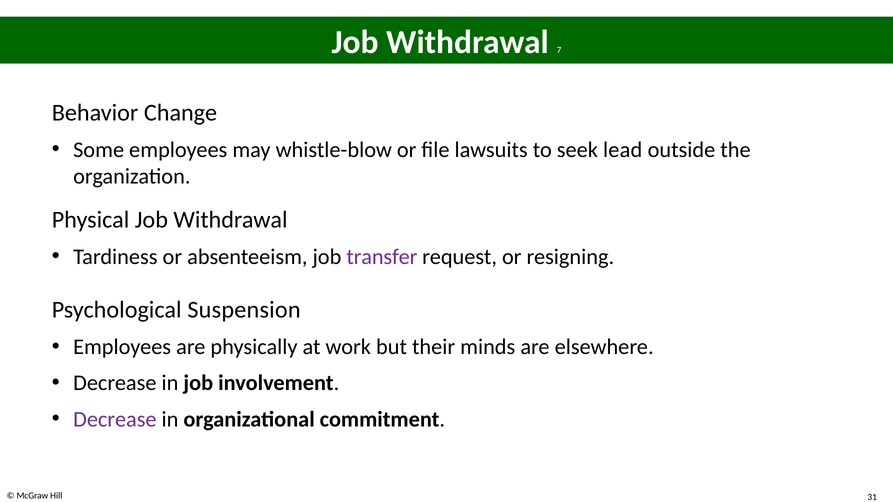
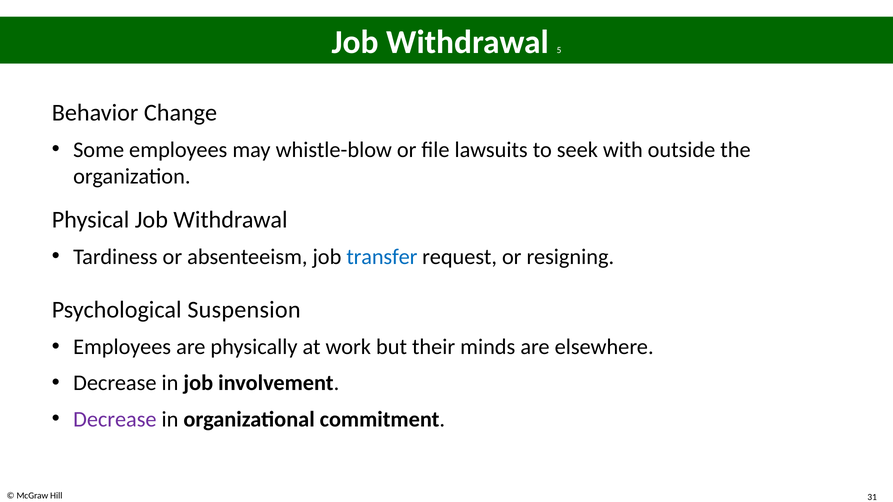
7: 7 -> 5
lead: lead -> with
transfer colour: purple -> blue
